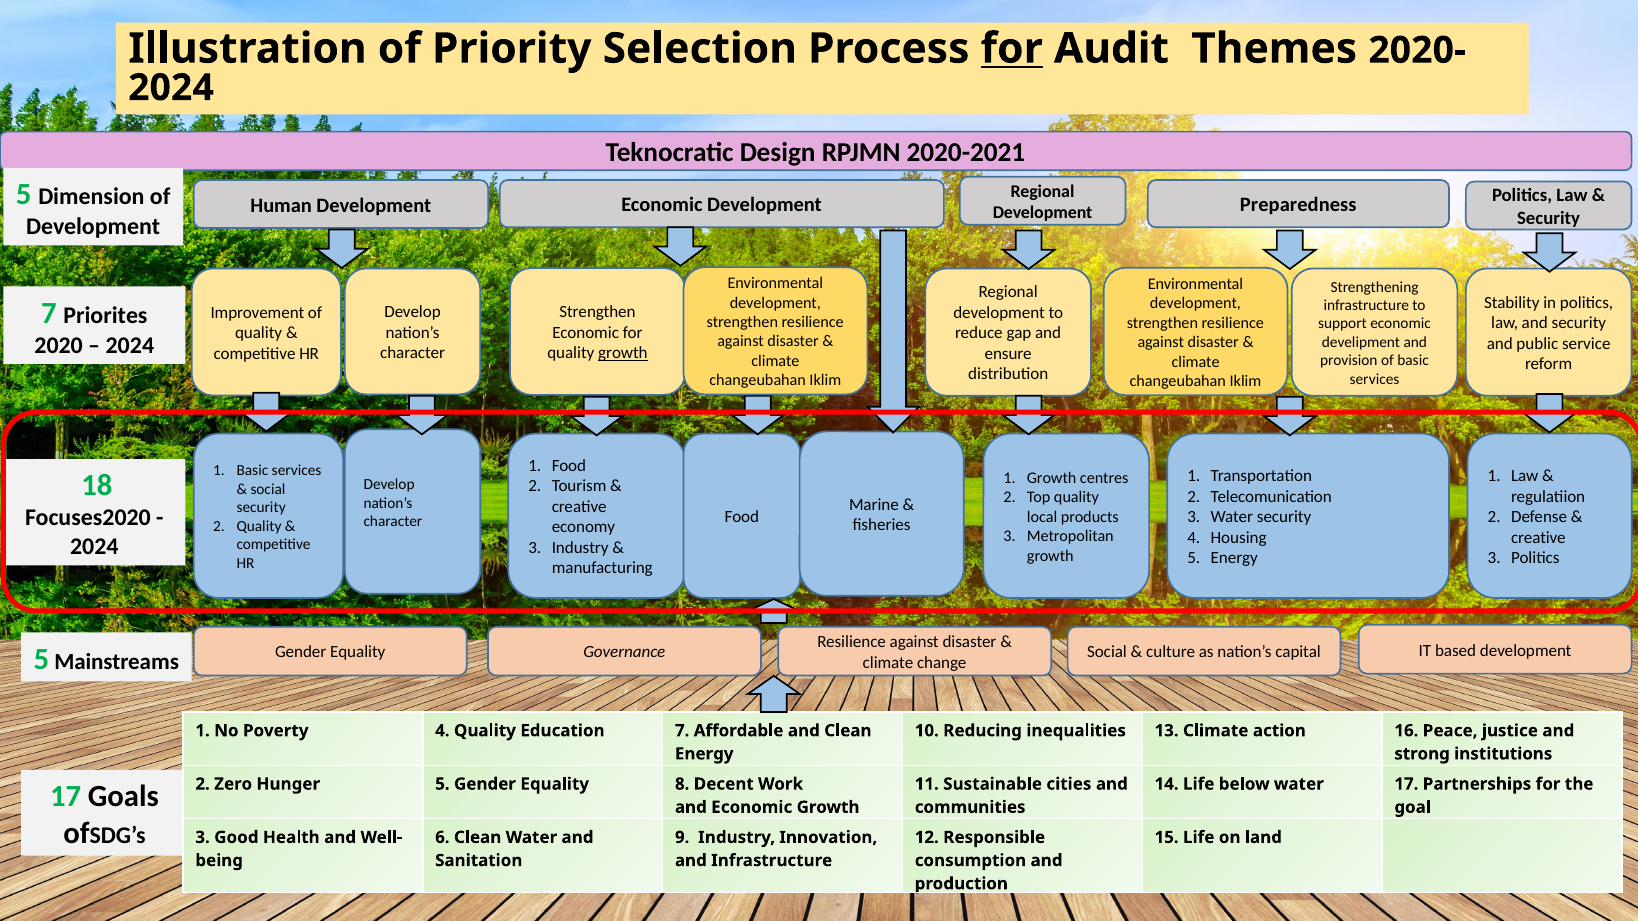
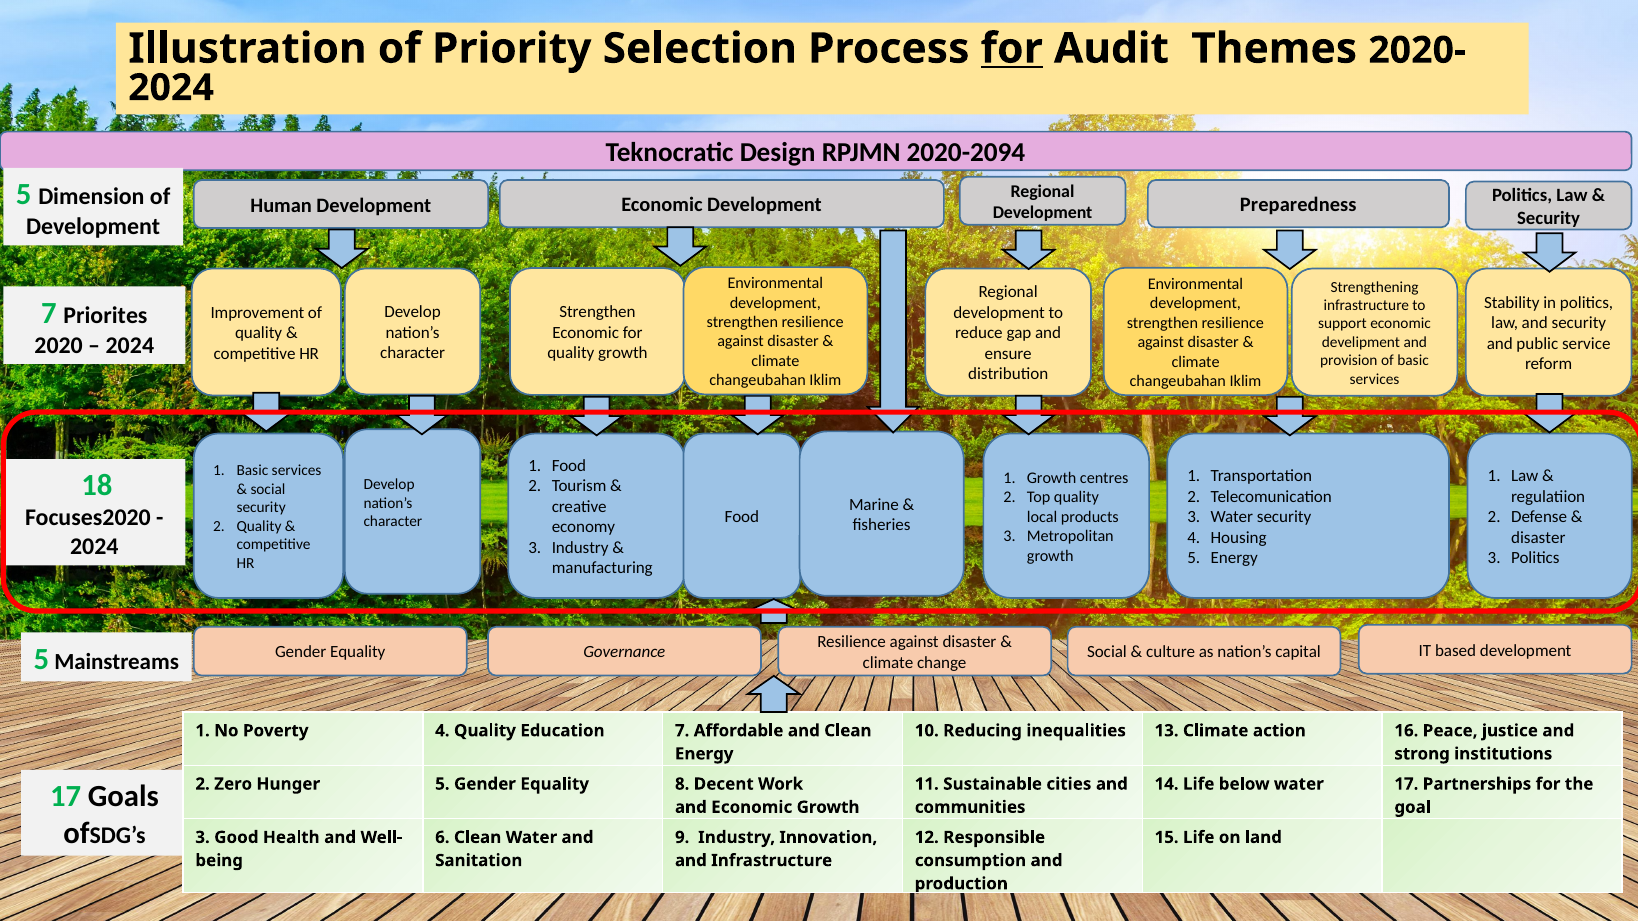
2020-2021: 2020-2021 -> 2020-2094
growth at (623, 353) underline: present -> none
creative at (1538, 538): creative -> disaster
